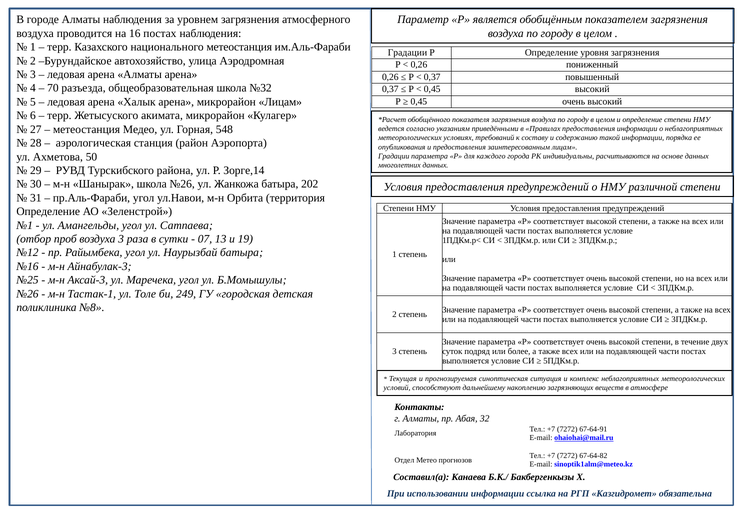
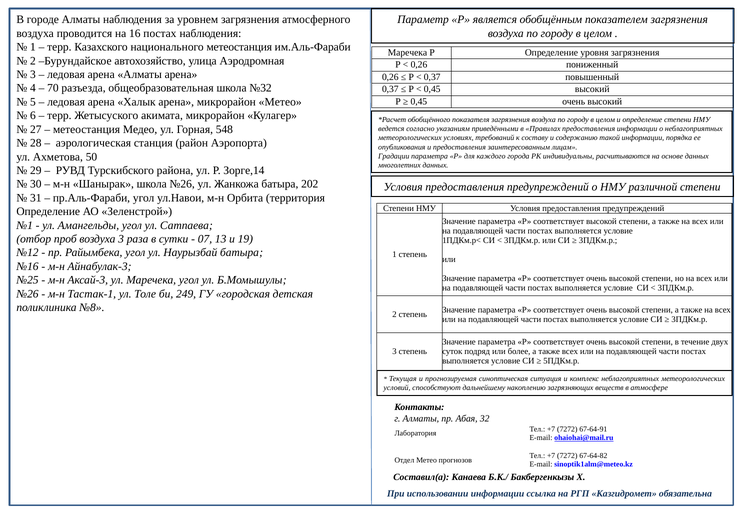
Градации at (407, 53): Градации -> Маречека
микрорайон Лицам: Лицам -> Метео
